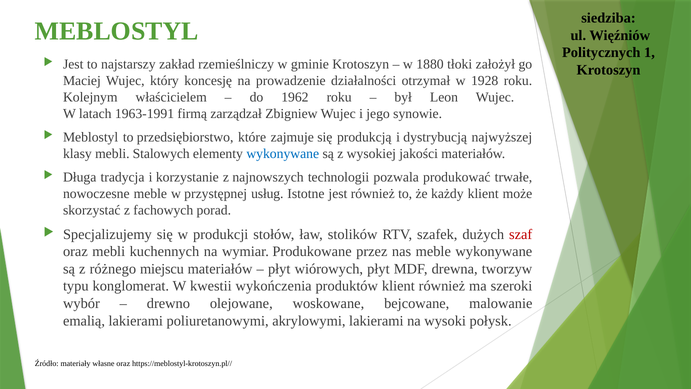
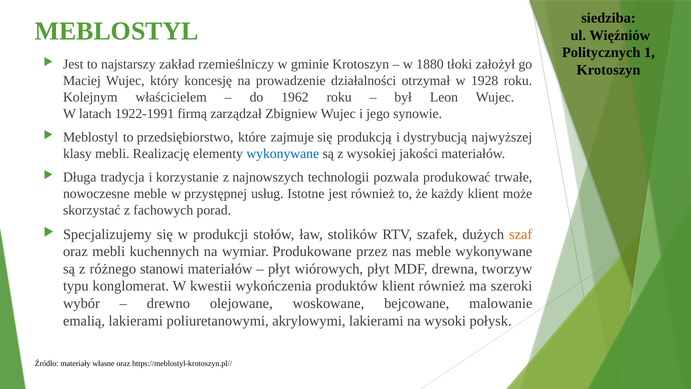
1963-1991: 1963-1991 -> 1922-1991
Stalowych: Stalowych -> Realizację
szaf colour: red -> orange
miejscu: miejscu -> stanowi
